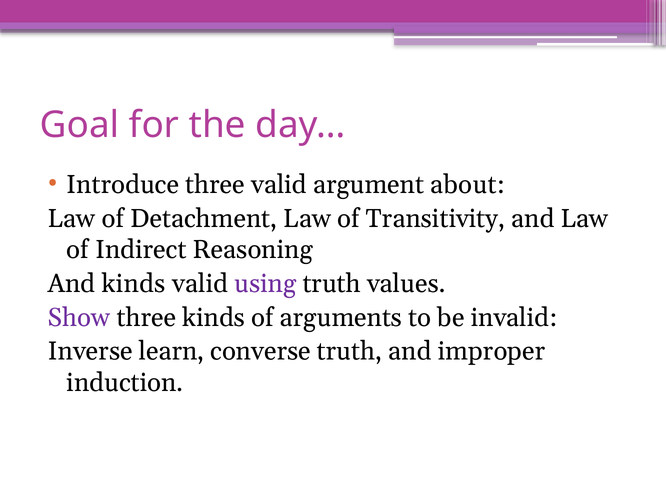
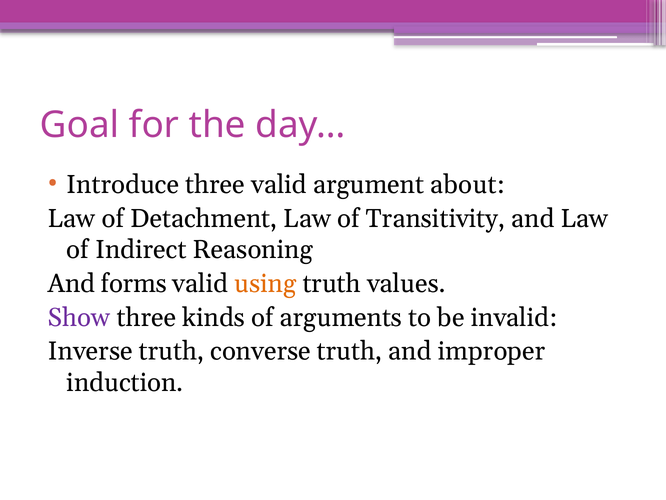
And kinds: kinds -> forms
using colour: purple -> orange
Inverse learn: learn -> truth
